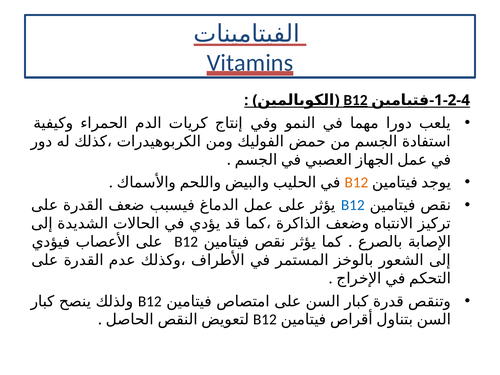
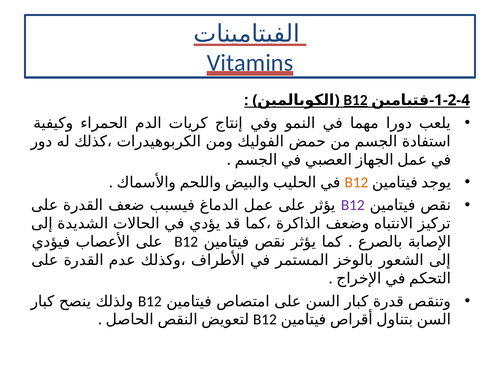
B12 at (353, 205) colour: blue -> purple
